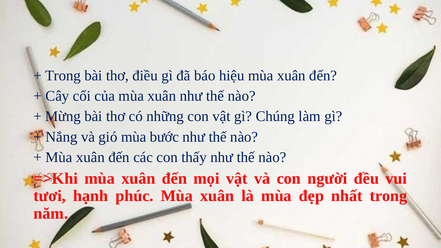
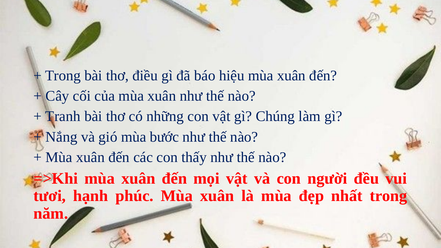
Mừng: Mừng -> Tranh
